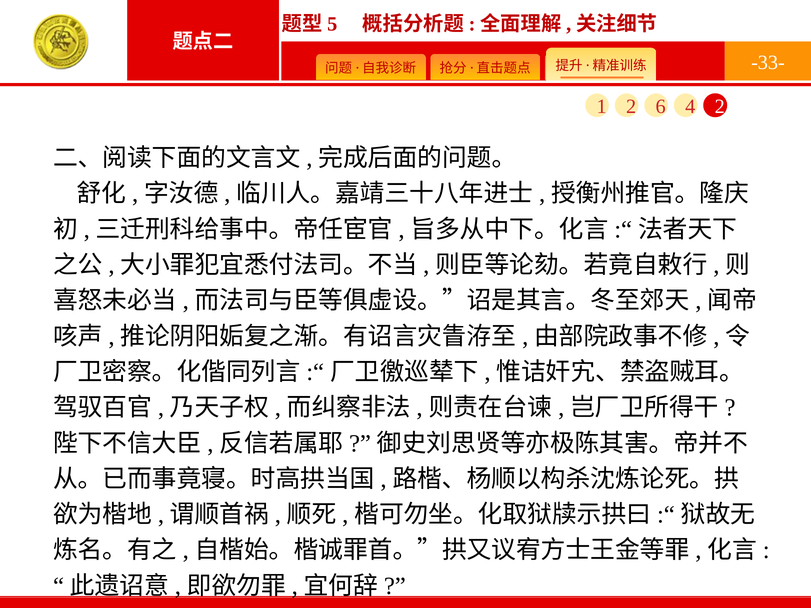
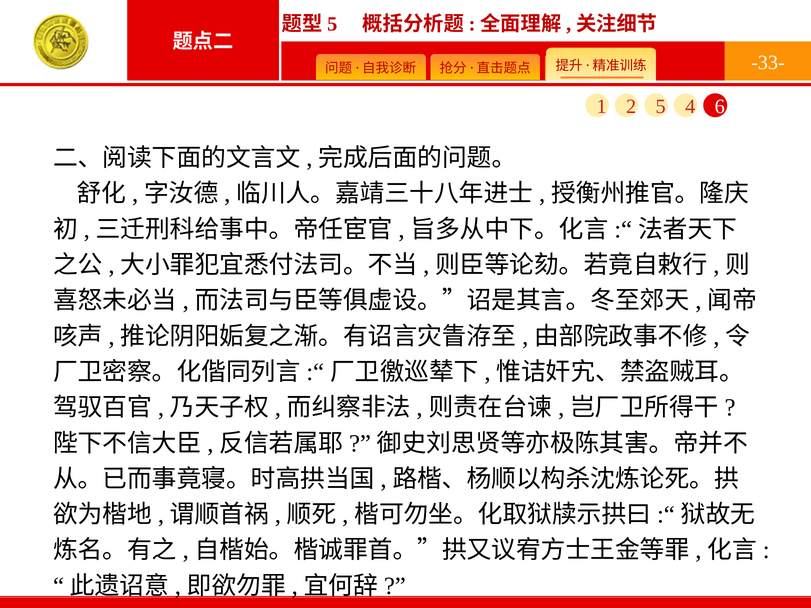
6: 6 -> 5
4 2: 2 -> 6
